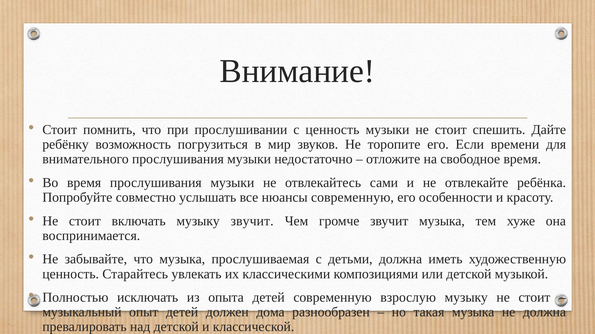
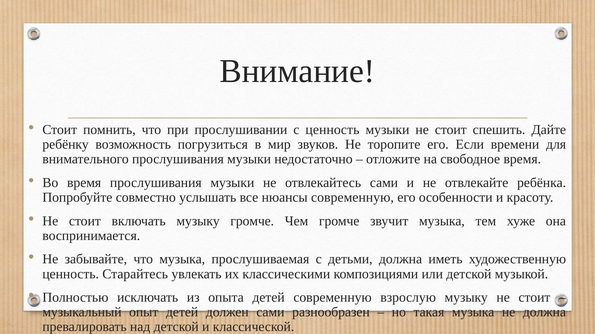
музыку звучит: звучит -> громче
должен дома: дома -> сами
